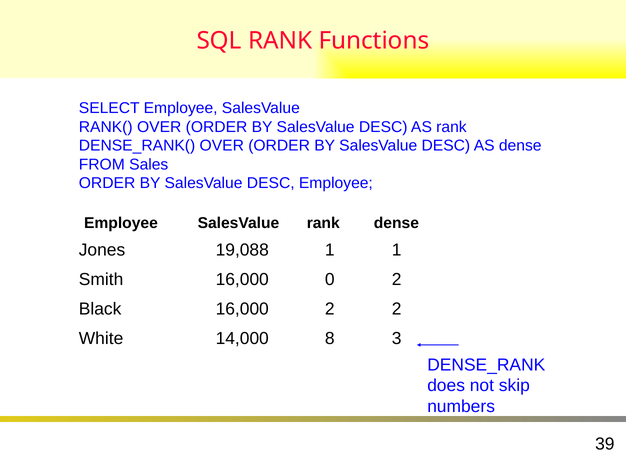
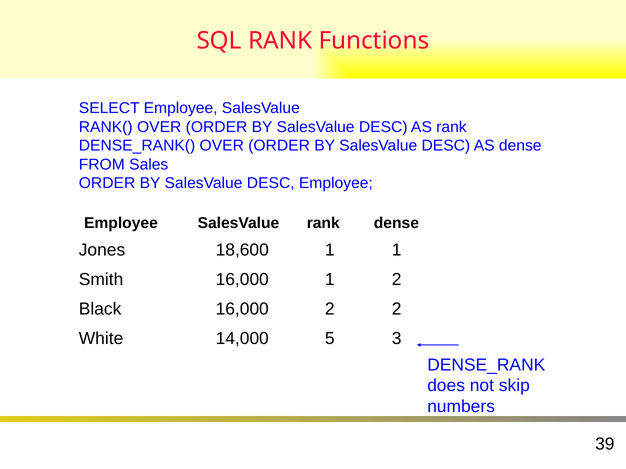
19,088: 19,088 -> 18,600
16,000 0: 0 -> 1
8: 8 -> 5
